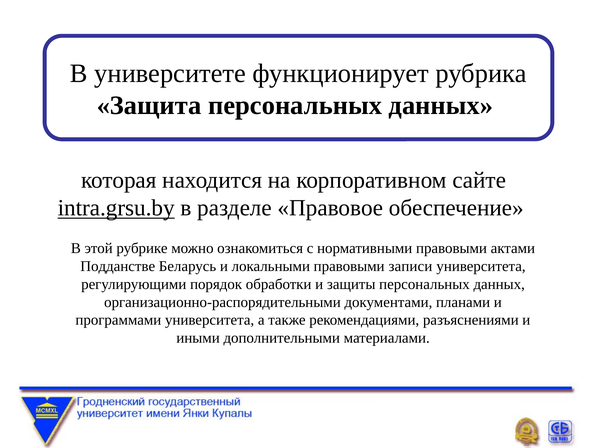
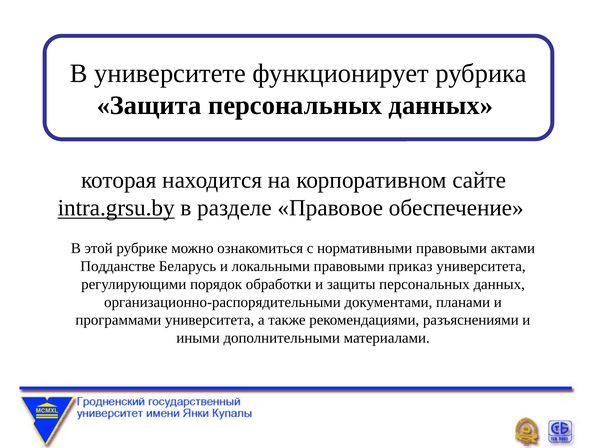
записи: записи -> приказ
